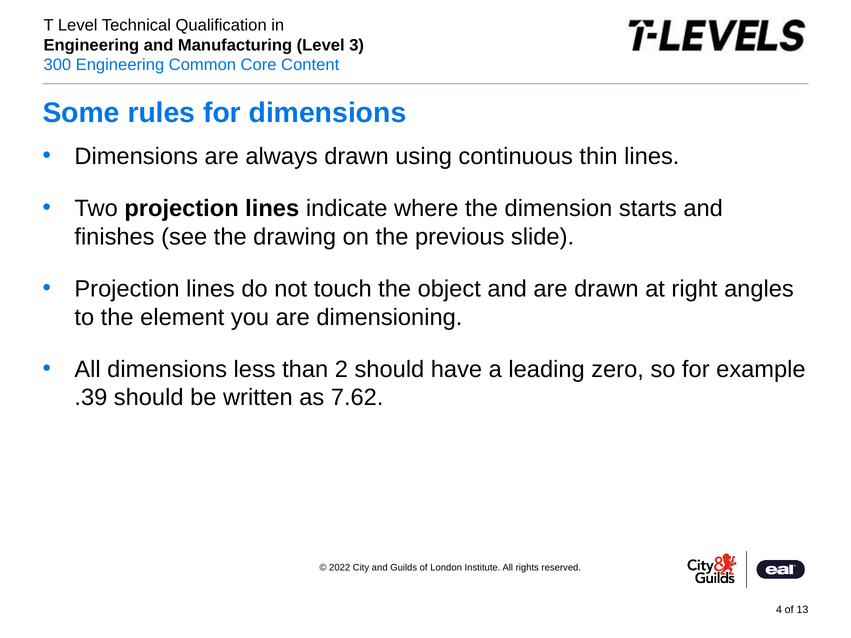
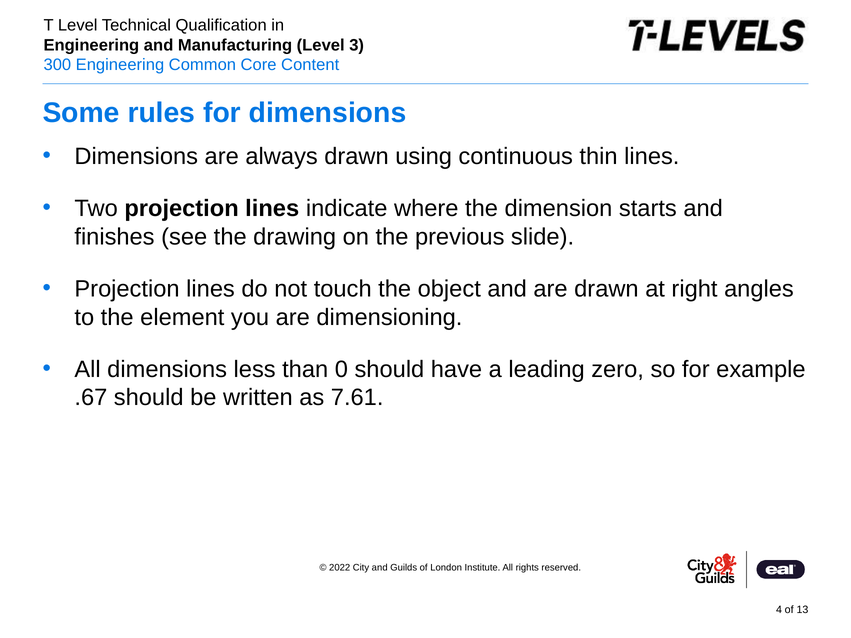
2: 2 -> 0
.39: .39 -> .67
7.62: 7.62 -> 7.61
